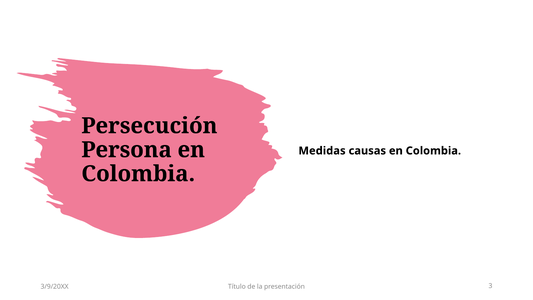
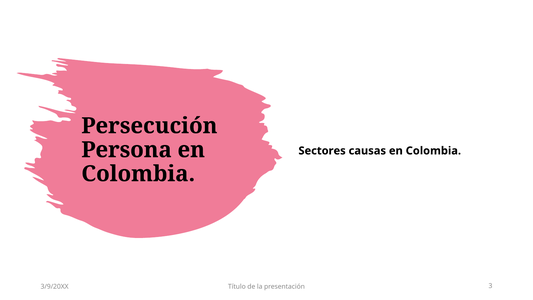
Medidas: Medidas -> Sectores
